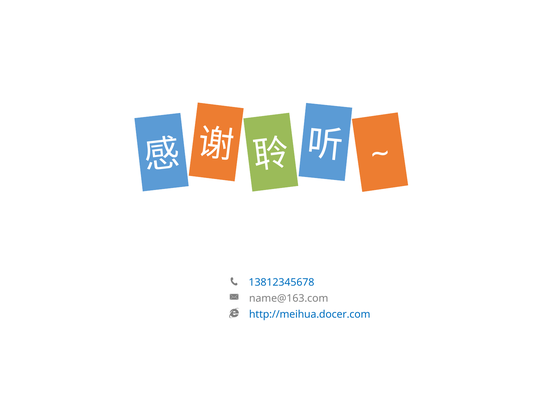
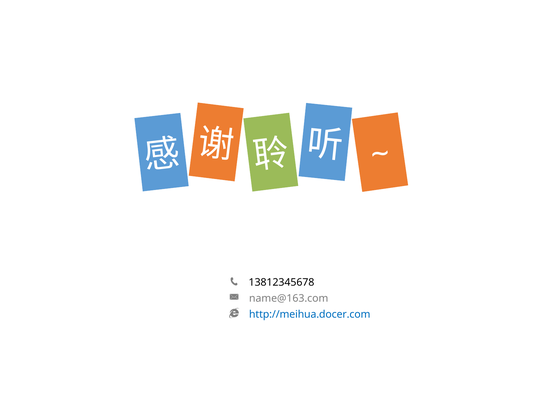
13812345678 colour: blue -> black
